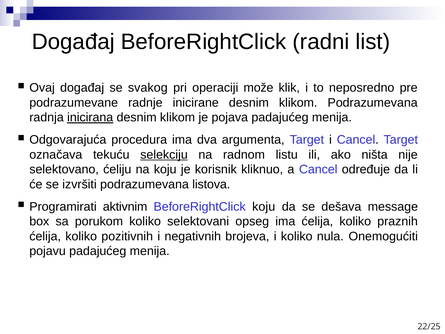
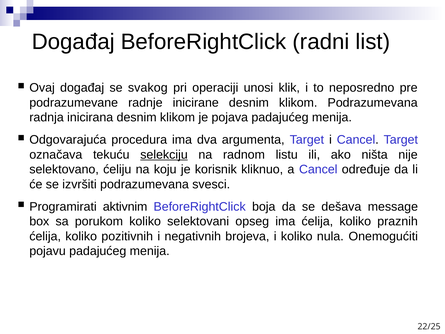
može: može -> unosi
inicirana underline: present -> none
listova: listova -> svesci
BeforeRightClick koju: koju -> boja
